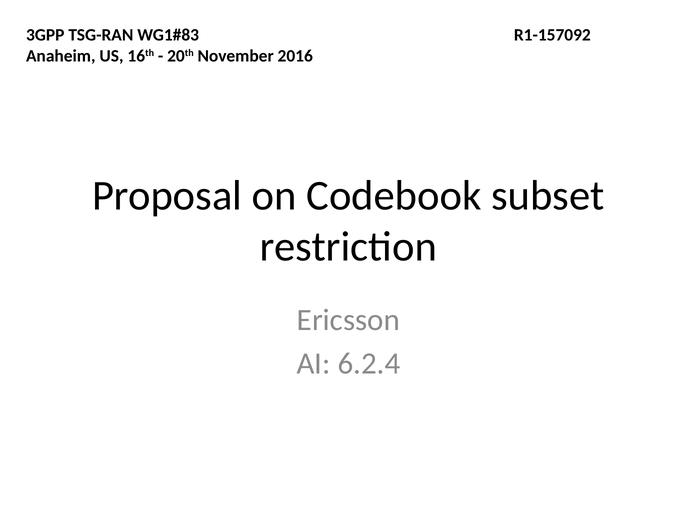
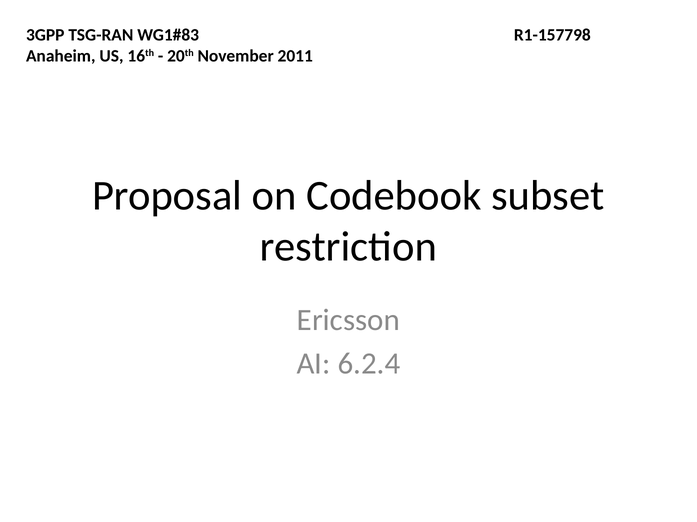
R1-157092: R1-157092 -> R1-157798
2016: 2016 -> 2011
